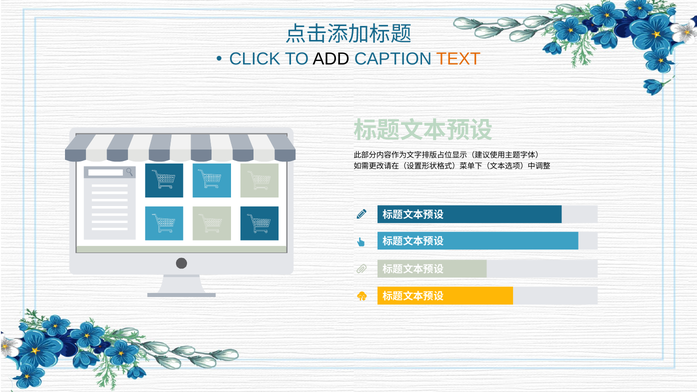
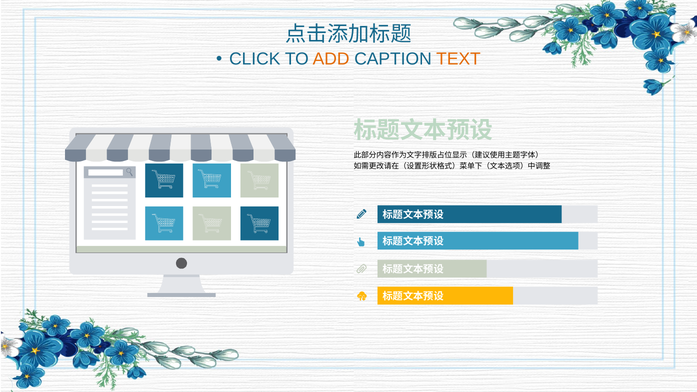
ADD colour: black -> orange
